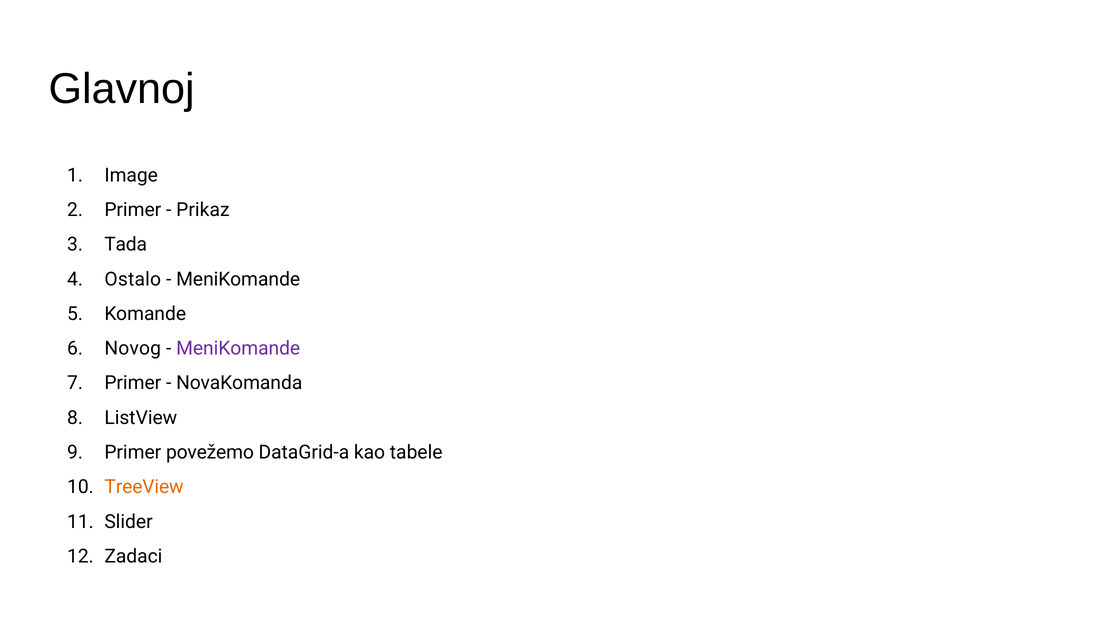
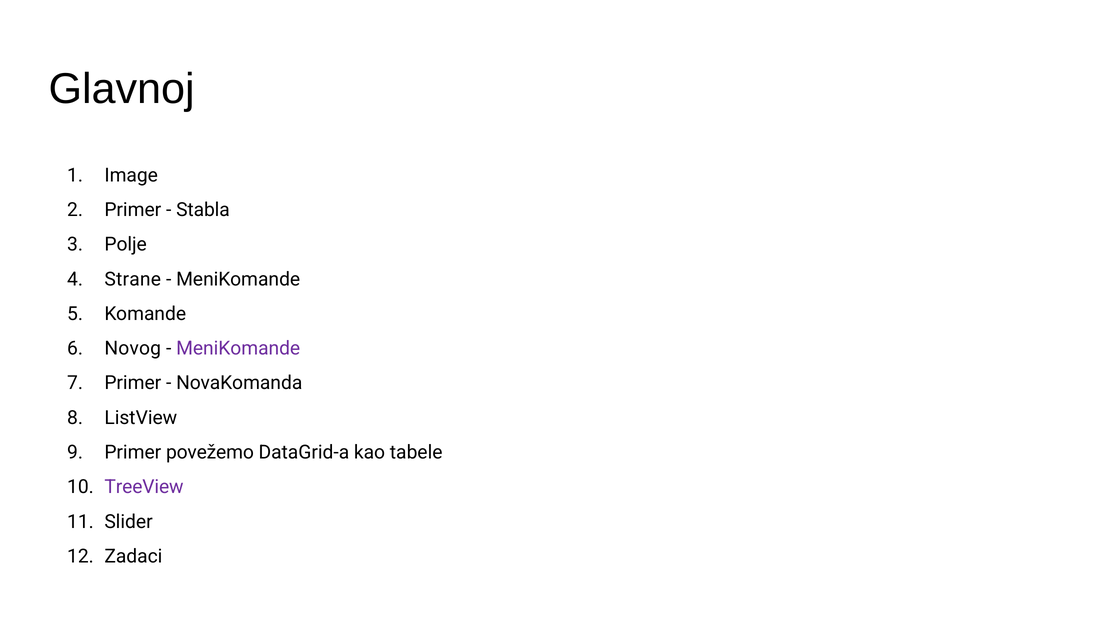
Prikaz: Prikaz -> Stabla
Tada: Tada -> Polje
Ostalo: Ostalo -> Strane
TreeView colour: orange -> purple
